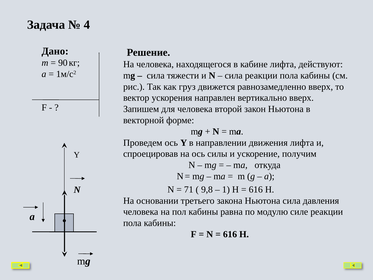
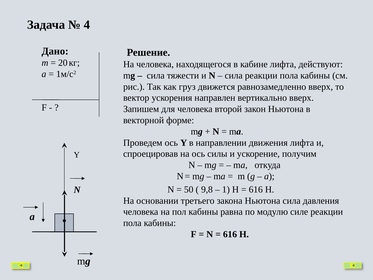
90: 90 -> 20
71: 71 -> 50
